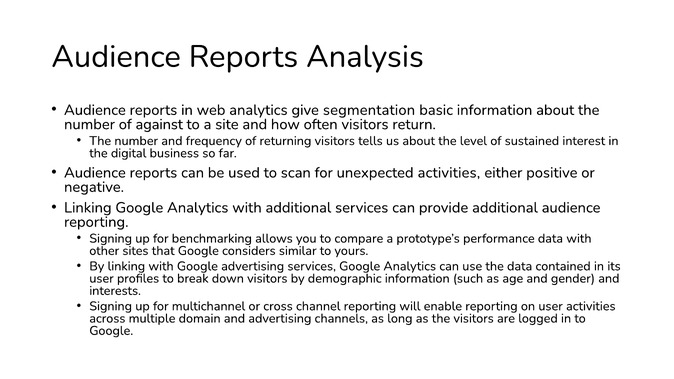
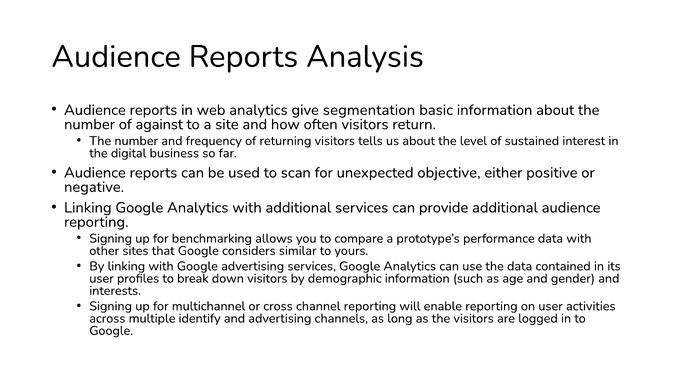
unexpected activities: activities -> objective
domain: domain -> identify
